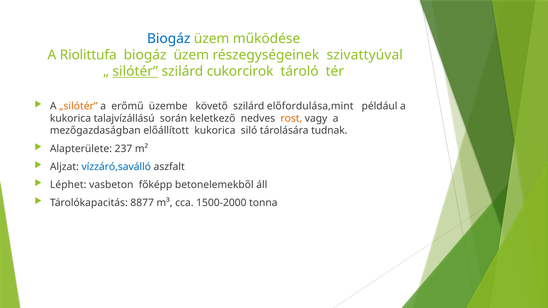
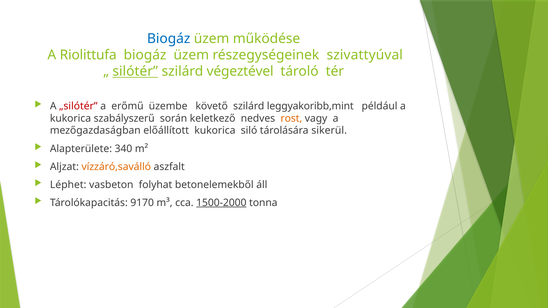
cukorcirok: cukorcirok -> végeztével
„silótér colour: orange -> red
előfordulása,mint: előfordulása,mint -> leggyakoribb,mint
talajvízállású: talajvízállású -> szabályszerű
tudnak: tudnak -> sikerül
237: 237 -> 340
vízzáró,saválló colour: blue -> orange
főképp: főképp -> folyhat
8877: 8877 -> 9170
1500-2000 underline: none -> present
